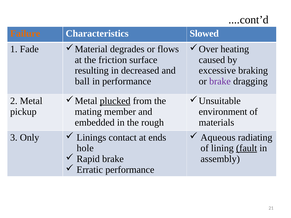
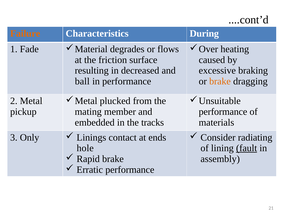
Slowed: Slowed -> During
brake at (220, 81) colour: purple -> orange
plucked underline: present -> none
environment at (223, 112): environment -> performance
rough: rough -> tracks
Aqueous: Aqueous -> Consider
